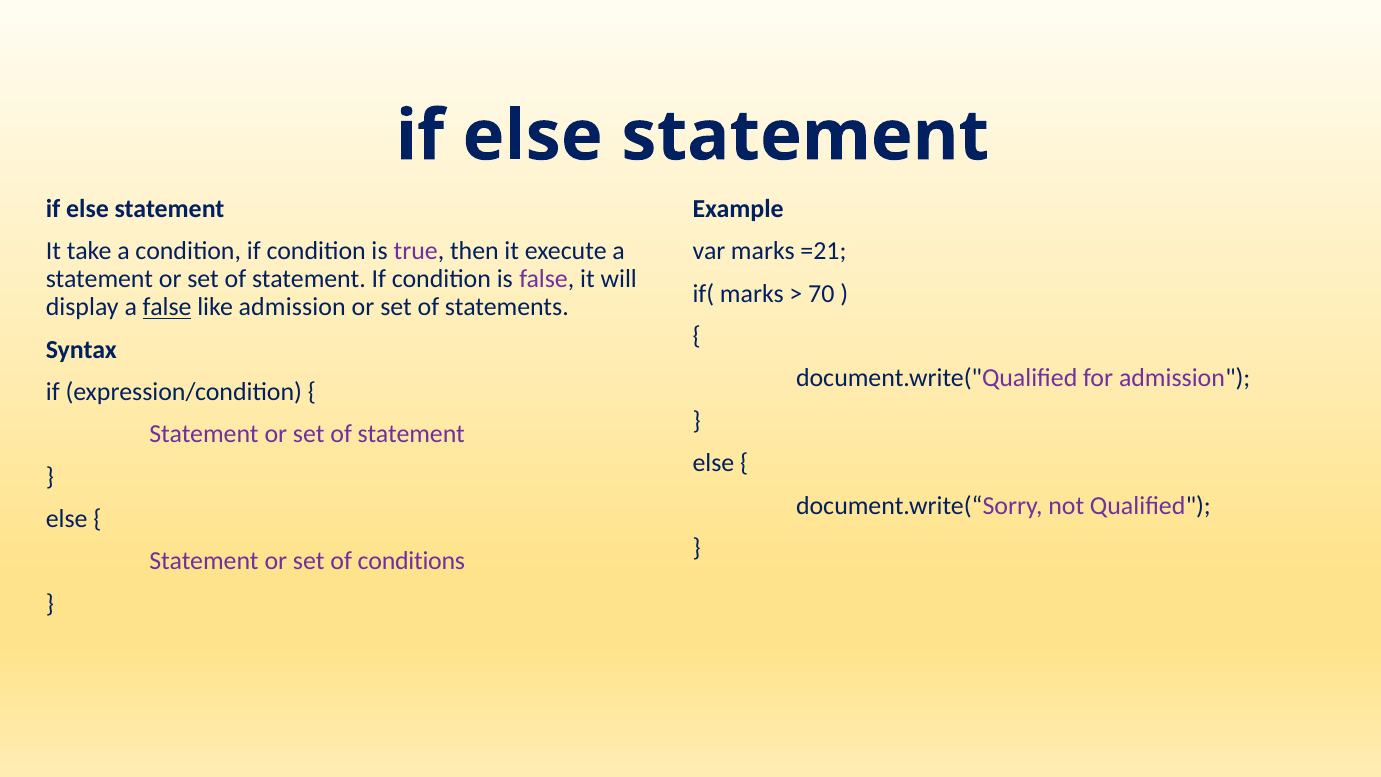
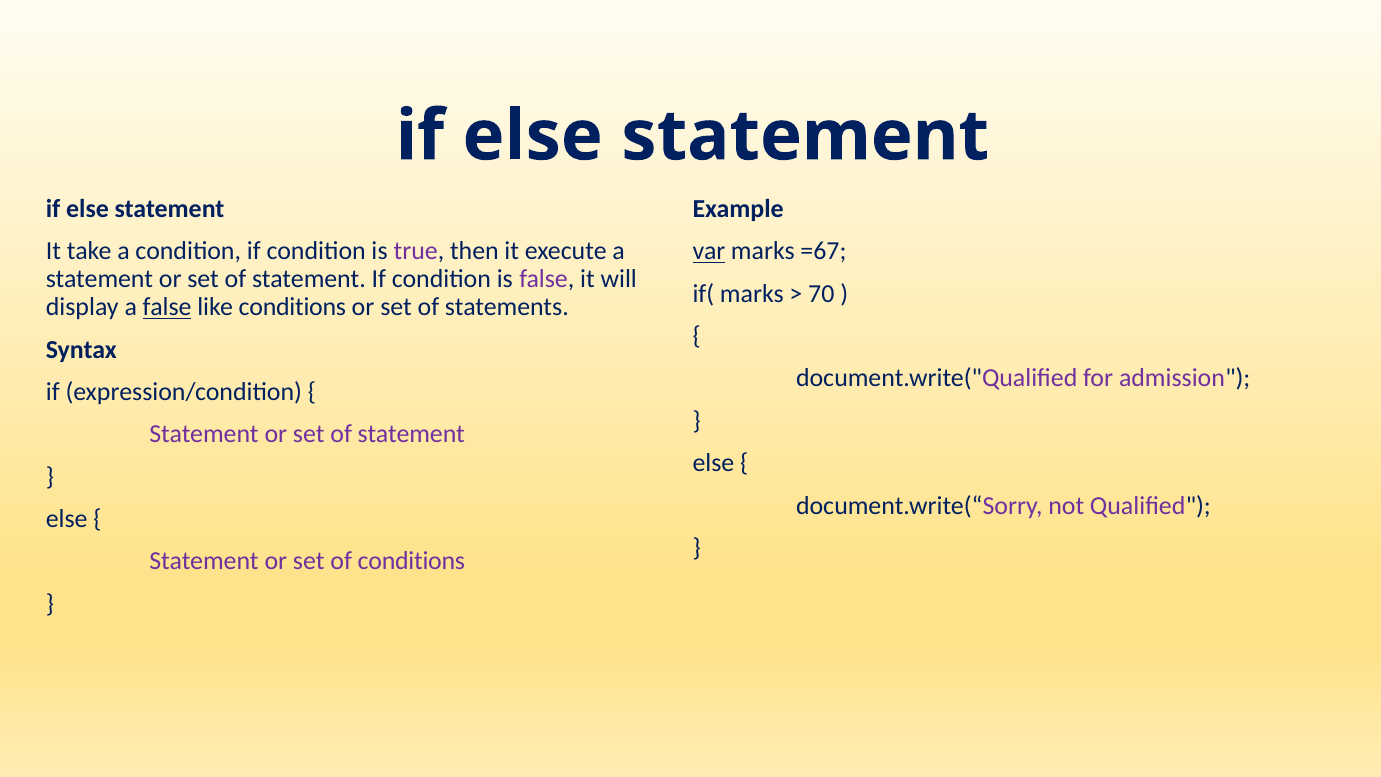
var underline: none -> present
=21: =21 -> =67
like admission: admission -> conditions
